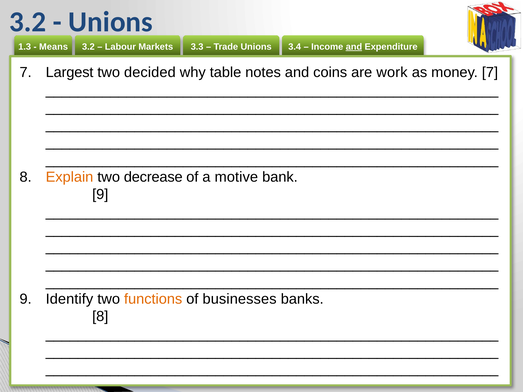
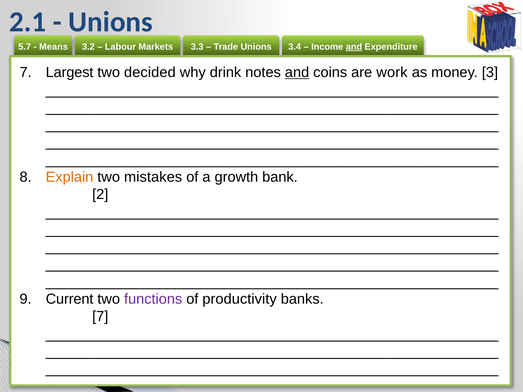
3.2 at (28, 22): 3.2 -> 2.1
1.3: 1.3 -> 5.7
table: table -> drink
and at (297, 72) underline: none -> present
money 7: 7 -> 3
decrease: decrease -> mistakes
motive: motive -> growth
9 at (100, 195): 9 -> 2
Identify: Identify -> Current
functions colour: orange -> purple
businesses: businesses -> productivity
8 at (100, 317): 8 -> 7
